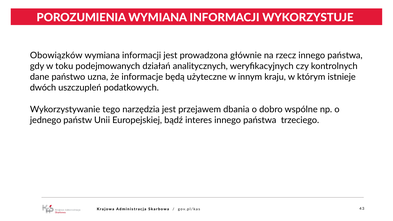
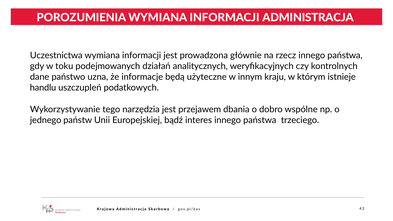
INFORMACJI WYKORZYSTUJE: WYKORZYSTUJE -> ADMINISTRACJA
Obowiązków: Obowiązków -> Uczestnictwa
dwóch: dwóch -> handlu
